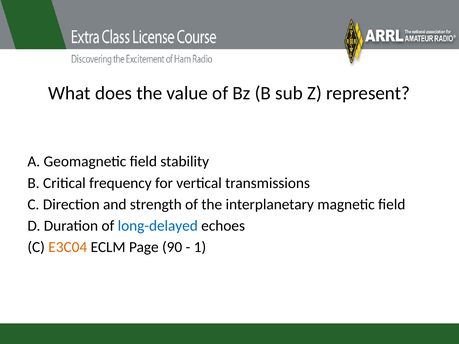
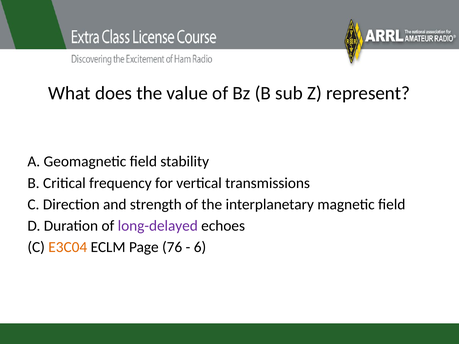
long-delayed colour: blue -> purple
90: 90 -> 76
1: 1 -> 6
